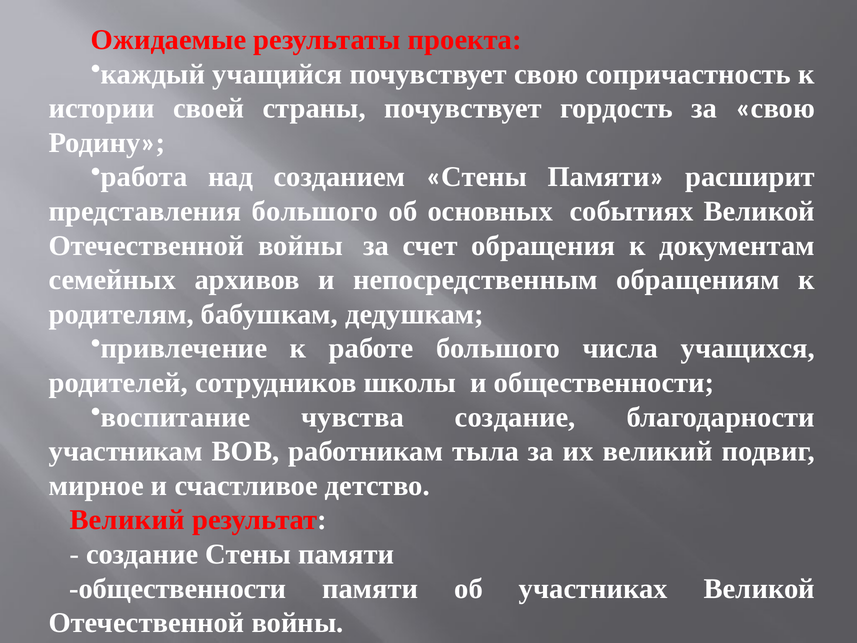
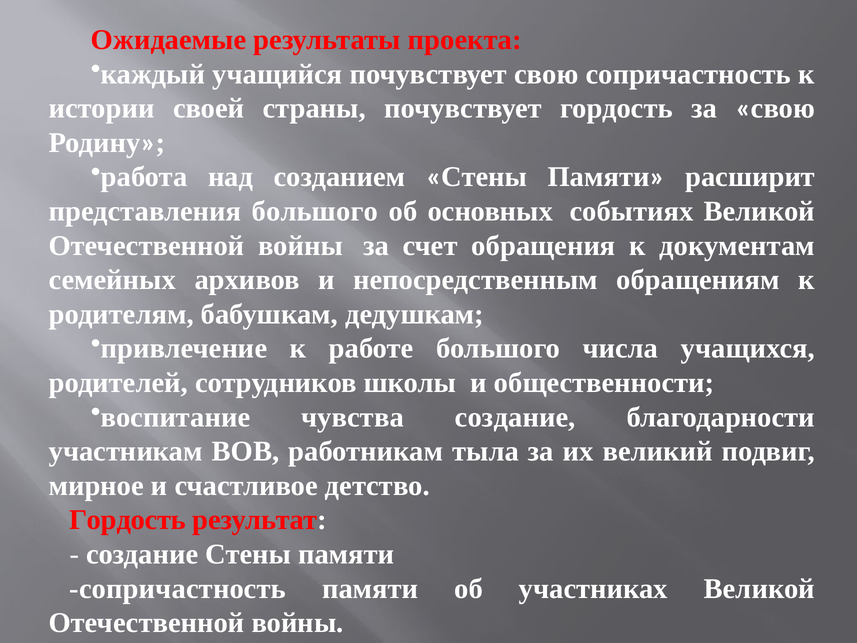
Великий at (127, 520): Великий -> Гордость
общественности at (178, 588): общественности -> сопричастность
